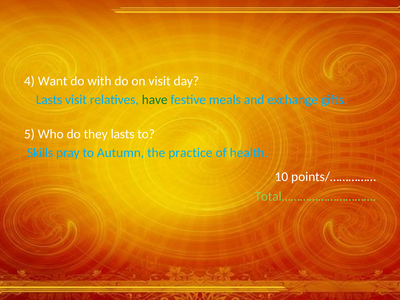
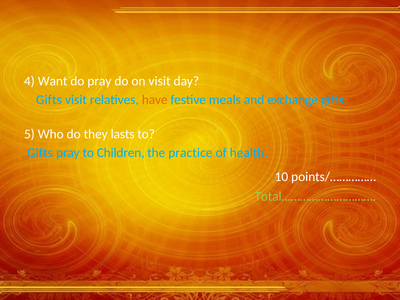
do with: with -> pray
Lasts at (49, 100): Lasts -> Gifts
have colour: green -> orange
Skills at (40, 153): Skills -> Gifts
Autumn: Autumn -> Children
